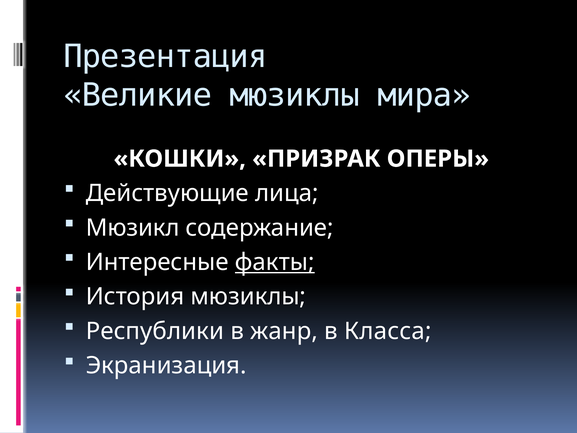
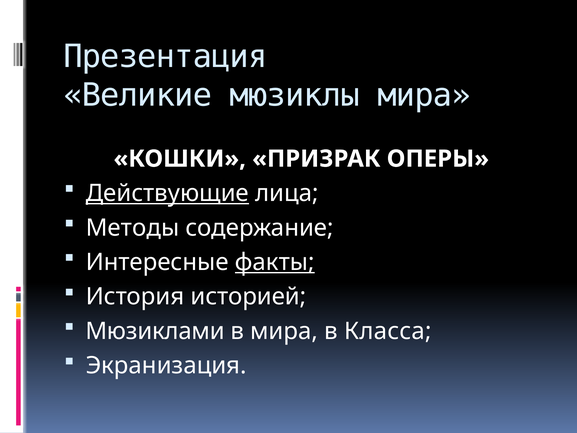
Действующие underline: none -> present
Мюзикл: Мюзикл -> Методы
История мюзиклы: мюзиклы -> историей
Республики: Республики -> Мюзиклами
в жанр: жанр -> мира
